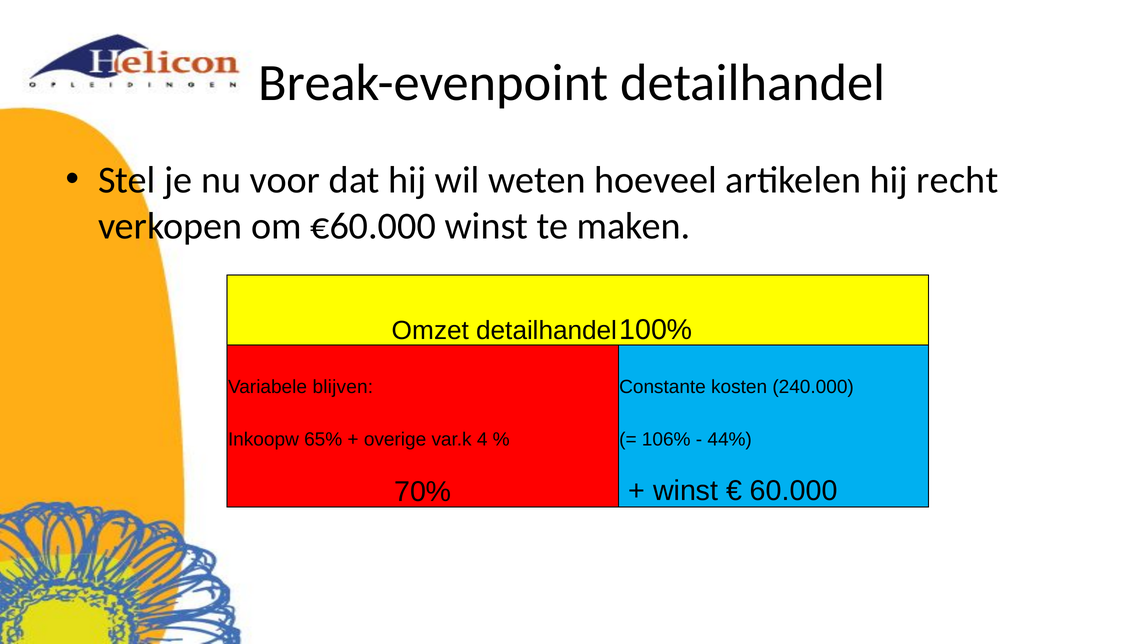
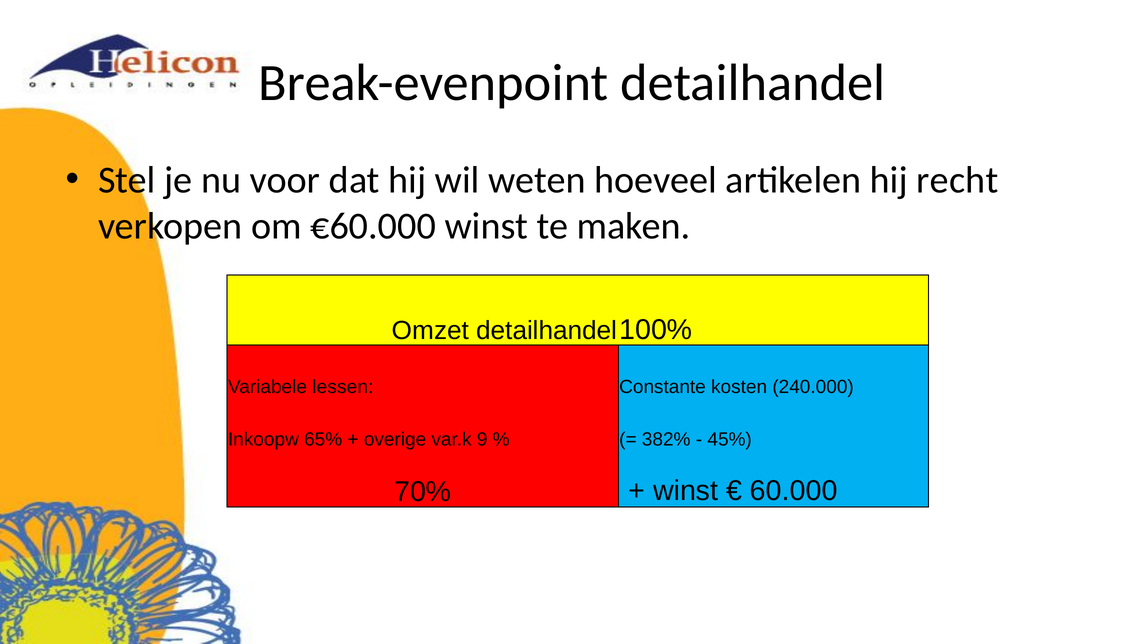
blijven: blijven -> lessen
4: 4 -> 9
106%: 106% -> 382%
44%: 44% -> 45%
